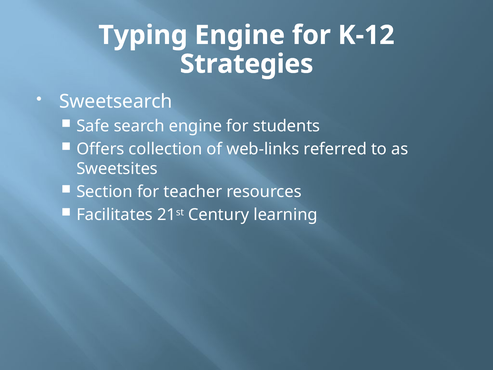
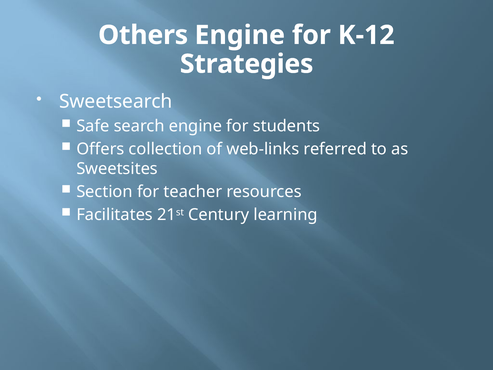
Typing: Typing -> Others
